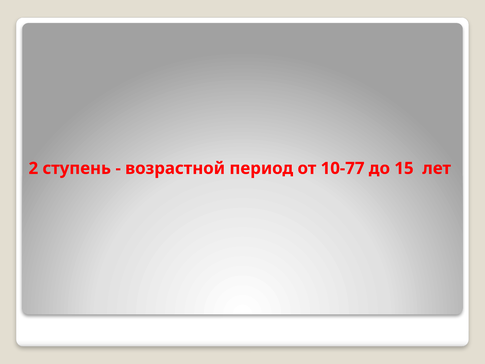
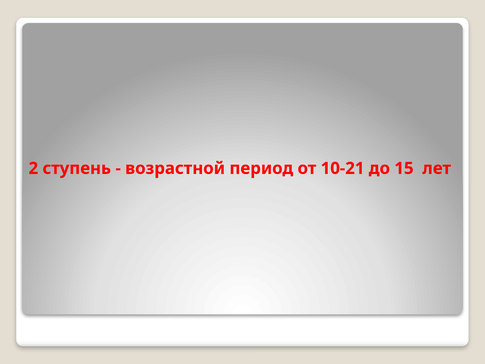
10-77: 10-77 -> 10-21
